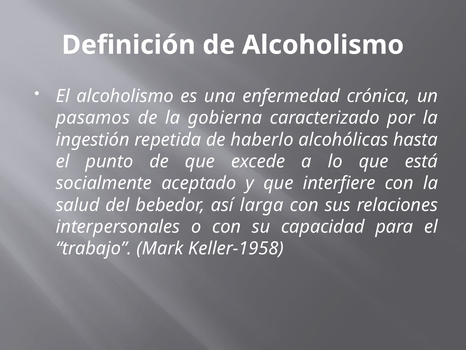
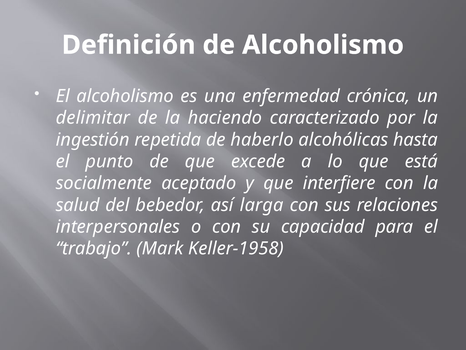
pasamos: pasamos -> delimitar
gobierna: gobierna -> haciendo
